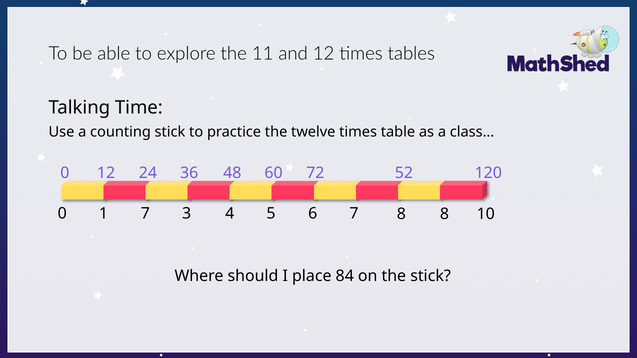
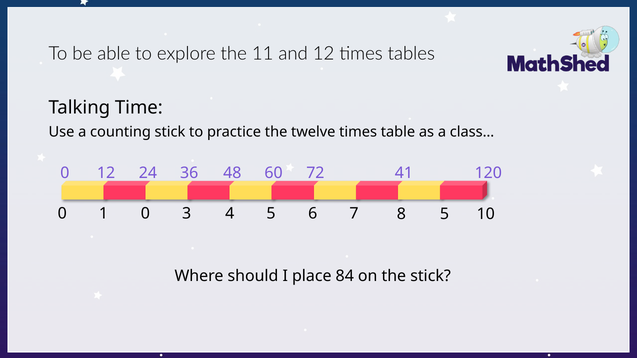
52: 52 -> 41
1 7: 7 -> 0
8 8: 8 -> 5
